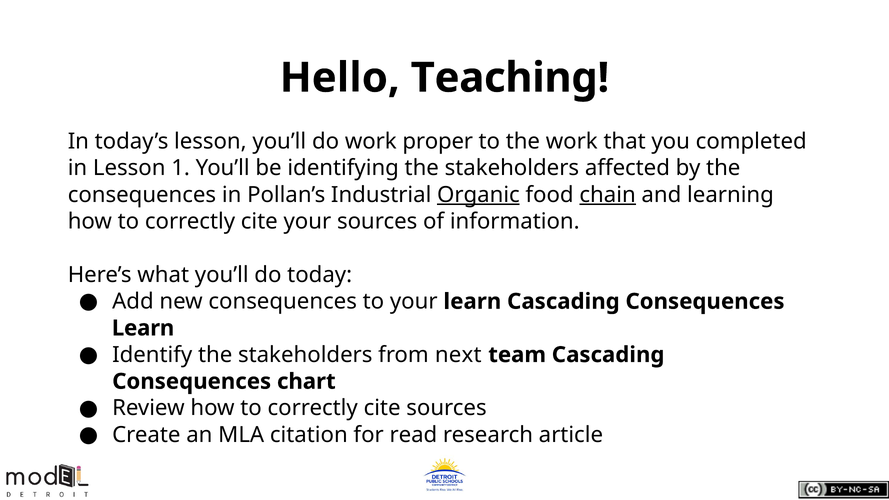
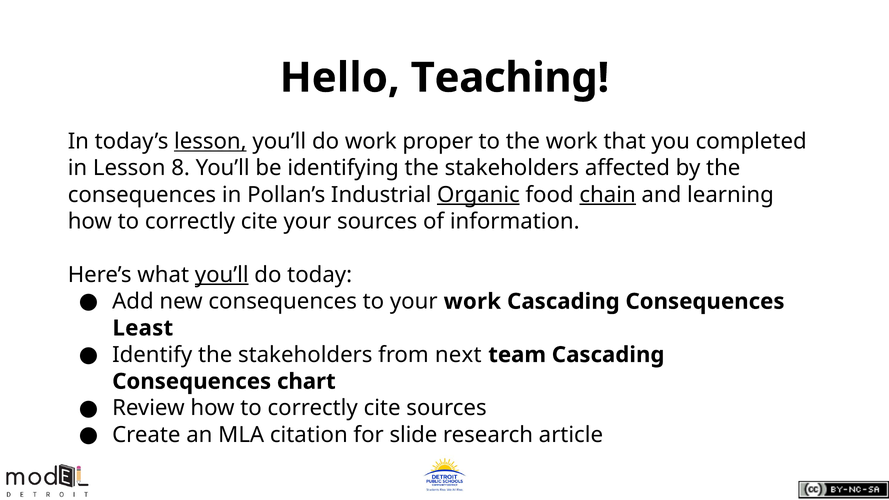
lesson at (210, 141) underline: none -> present
1: 1 -> 8
you’ll at (222, 275) underline: none -> present
your learn: learn -> work
Learn at (143, 328): Learn -> Least
read: read -> slide
